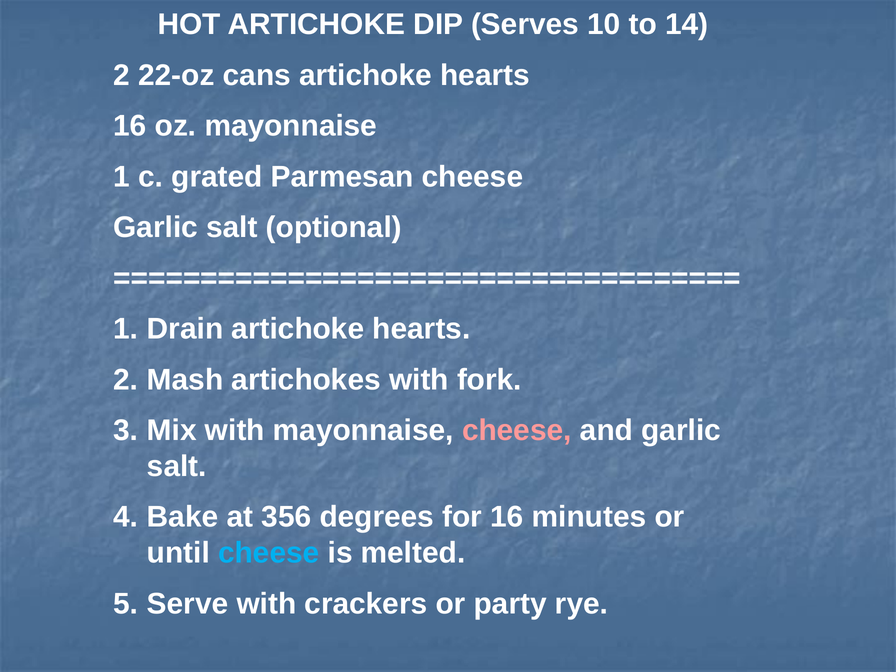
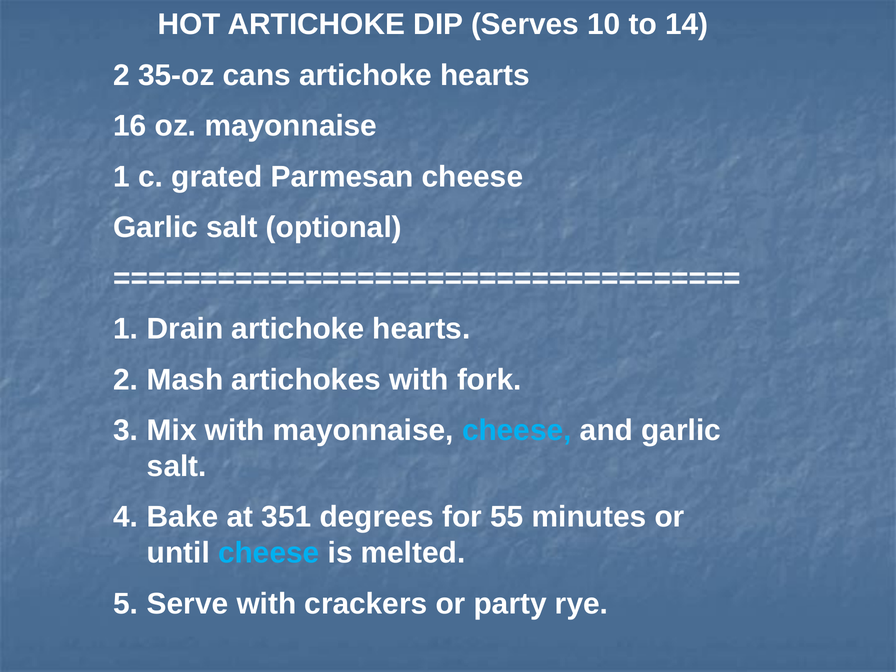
22-oz: 22-oz -> 35-oz
cheese at (517, 430) colour: pink -> light blue
356: 356 -> 351
for 16: 16 -> 55
